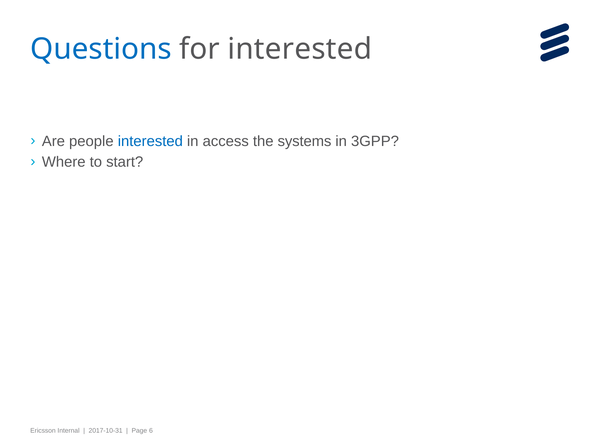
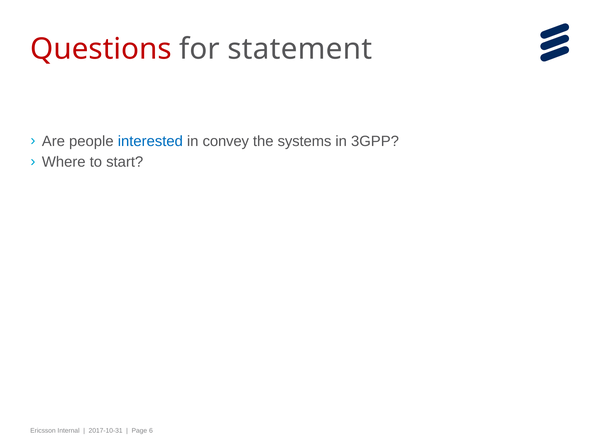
Questions colour: blue -> red
for interested: interested -> statement
access: access -> convey
